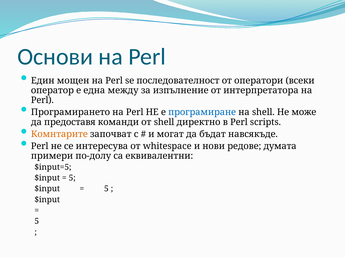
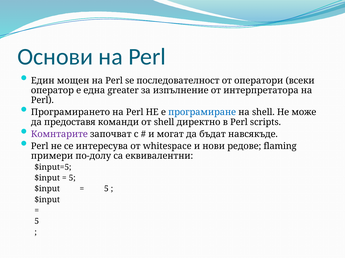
между: между -> greater
Комнтарите colour: orange -> purple
думата: думата -> flaming
